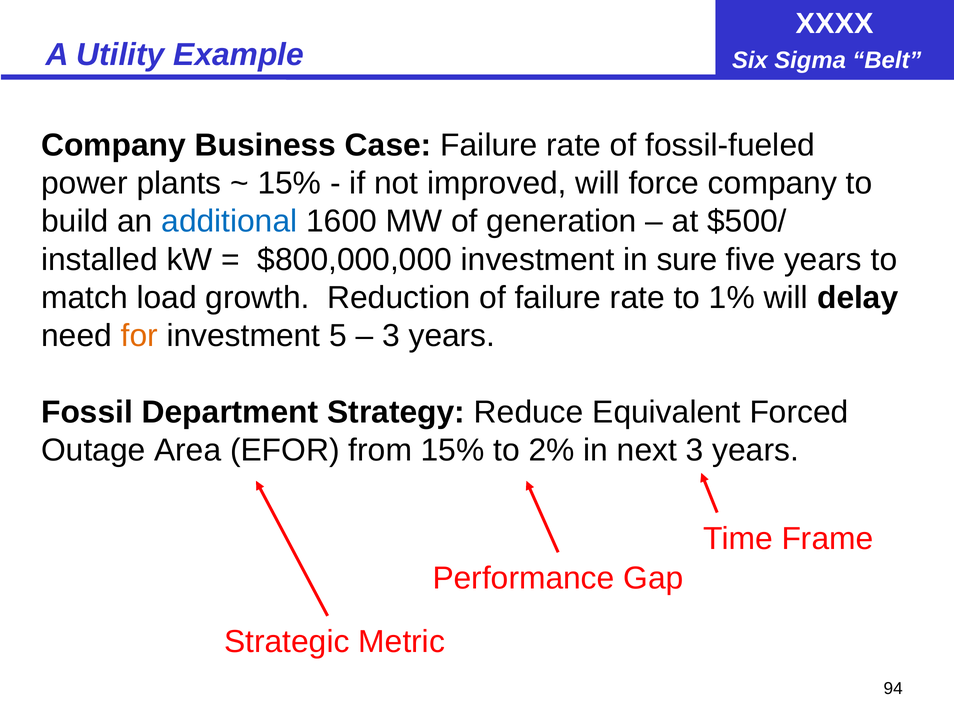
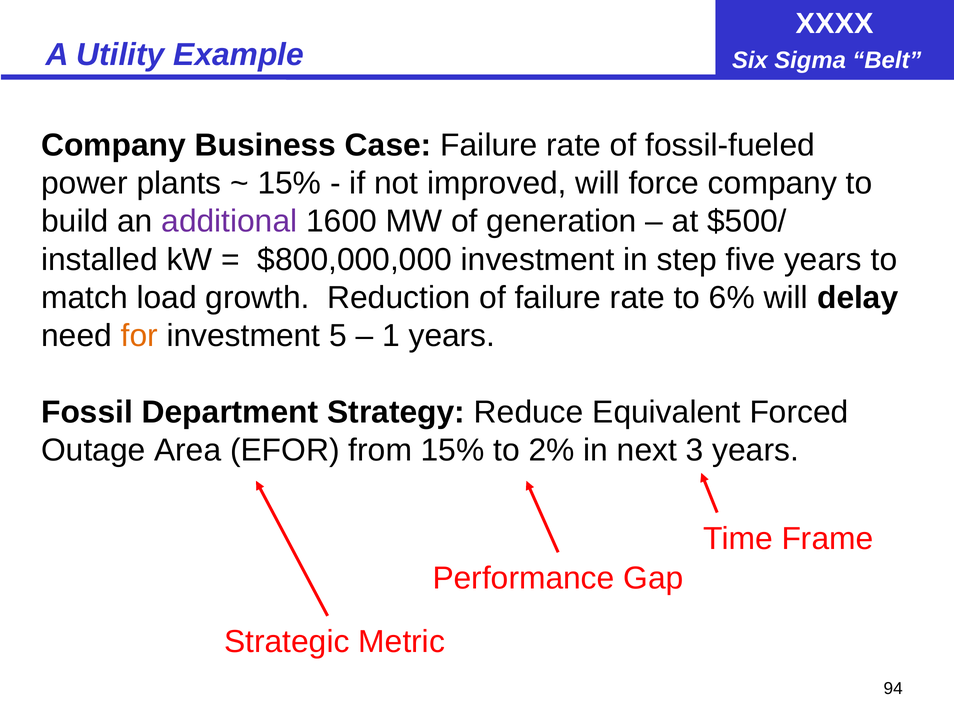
additional colour: blue -> purple
sure: sure -> step
1%: 1% -> 6%
3 at (391, 336): 3 -> 1
